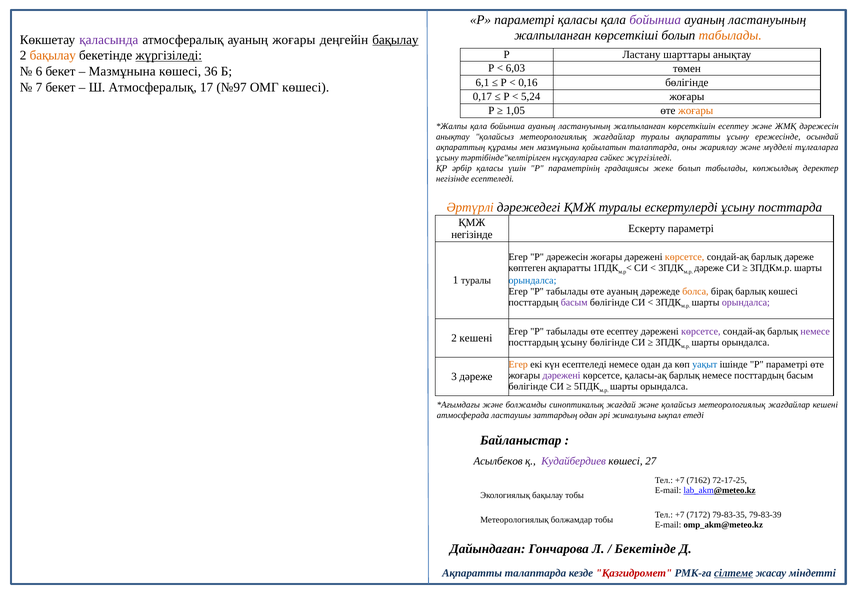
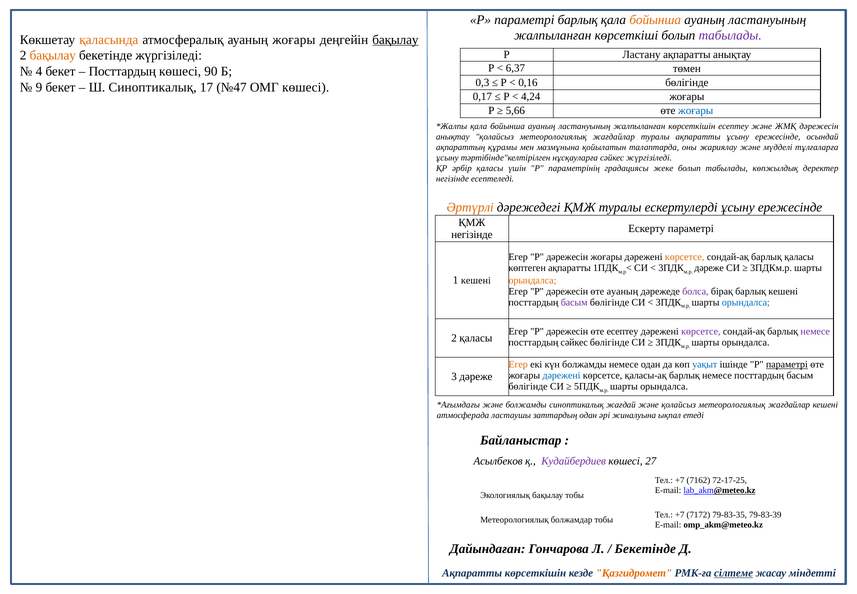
параметрі қаласы: қаласы -> барлық
бойынша at (655, 20) colour: purple -> orange
табылады at (730, 35) colour: orange -> purple
қаласында colour: purple -> orange
жүргізіледі at (169, 55) underline: present -> none
Ластану шарттары: шарттары -> ақпаратты
6,03: 6,03 -> 6,37
6: 6 -> 4
Мазмұнына at (122, 71): Мазмұнына -> Посттардың
36: 36 -> 90
6,1: 6,1 -> 0,3
7: 7 -> 9
Ш Атмосфералық: Атмосфералық -> Синоптикалық
№97: №97 -> №47
5,24: 5,24 -> 4,24
1,05: 1,05 -> 5,66
жоғары at (696, 111) colour: orange -> blue
ескертулерді ұсыну посттарда: посттарда -> ережесінде
барлық дәреже: дәреже -> қаласы
1 туралы: туралы -> кешені
орындалса at (532, 280) colour: blue -> orange
P табылады: табылады -> дәрежесін
болса colour: orange -> purple
барлық көшесі: көшесі -> кешені
орындалса at (746, 302) colour: purple -> blue
табылады at (567, 331): табылады -> дәрежесін
2 кешені: кешені -> қаласы
посттардың ұсыну: ұсыну -> сәйкес
күн есептеледі: есептеледі -> болжамды
параметрі at (787, 364) underline: none -> present
дәрежені at (561, 375) colour: purple -> blue
Ақпаратты талаптарда: талаптарда -> көрсеткішін
Қазгидромет colour: red -> orange
